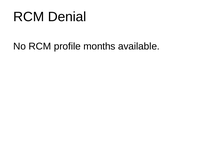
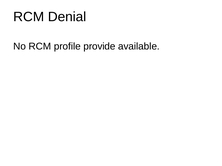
months: months -> provide
